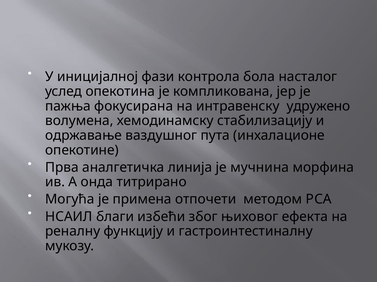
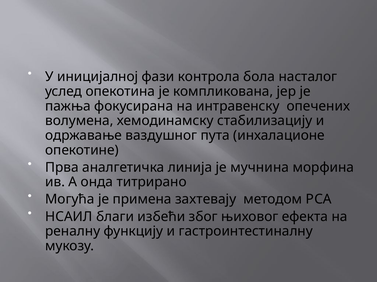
удружено: удружено -> опечених
отпочети: отпочети -> захтевају
